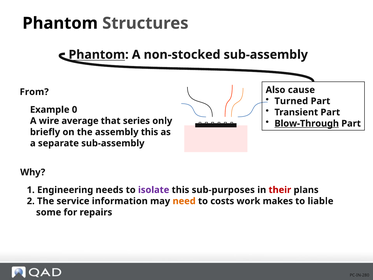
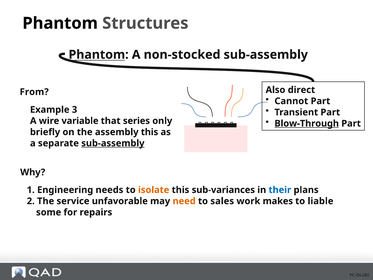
cause: cause -> direct
Turned: Turned -> Cannot
0: 0 -> 3
average: average -> variable
sub-assembly at (113, 143) underline: none -> present
isolate colour: purple -> orange
sub-purposes: sub-purposes -> sub-variances
their colour: red -> blue
information: information -> unfavorable
costs: costs -> sales
